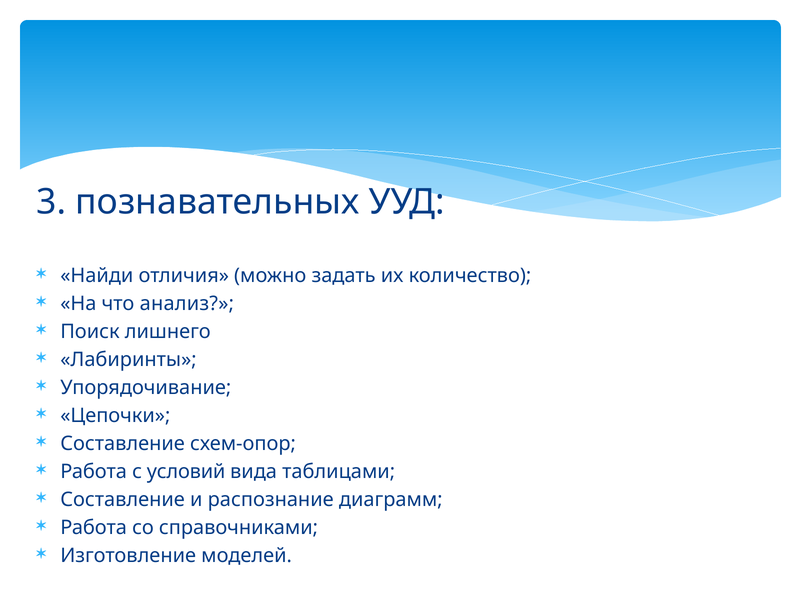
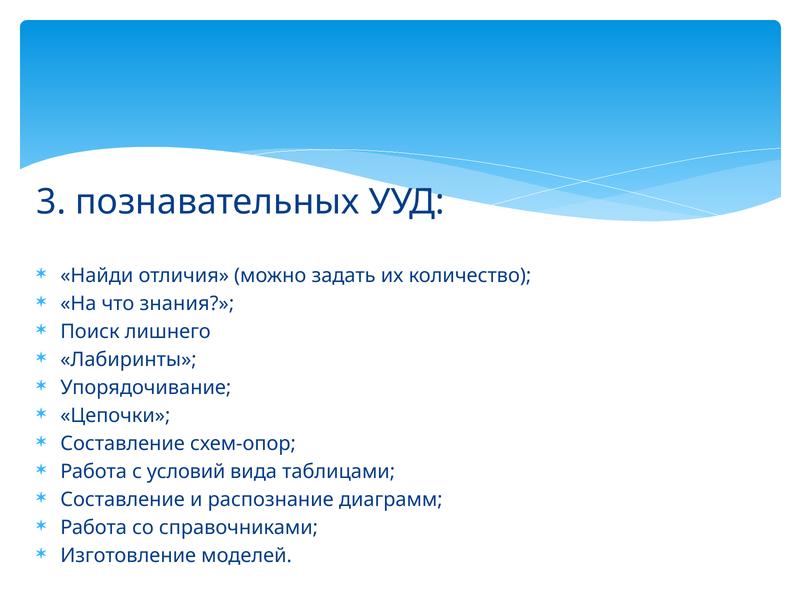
анализ: анализ -> знания
